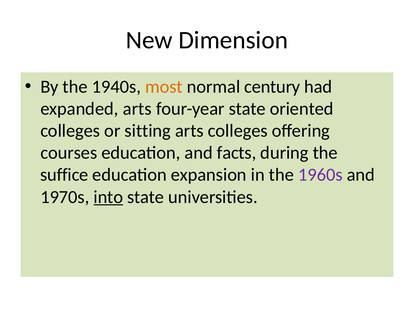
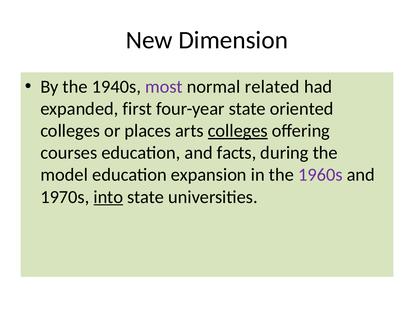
most colour: orange -> purple
century: century -> related
expanded arts: arts -> first
sitting: sitting -> places
colleges at (238, 131) underline: none -> present
suffice: suffice -> model
